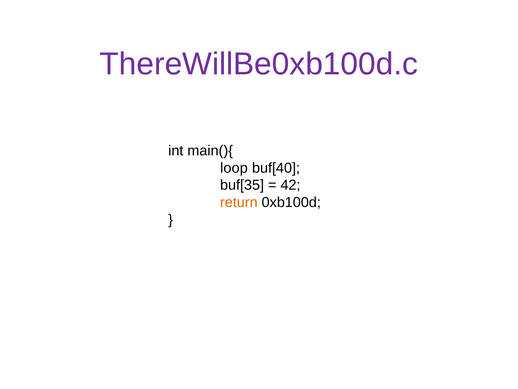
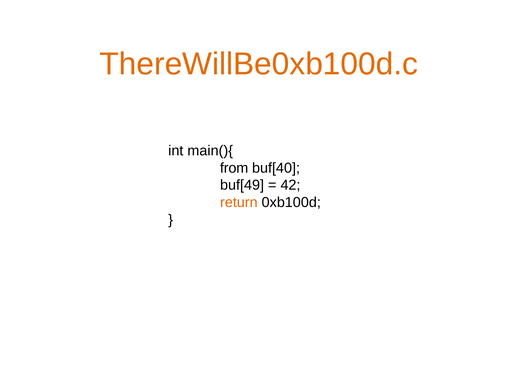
ThereWillBe0xb100d.c colour: purple -> orange
loop: loop -> from
buf[35: buf[35 -> buf[49
